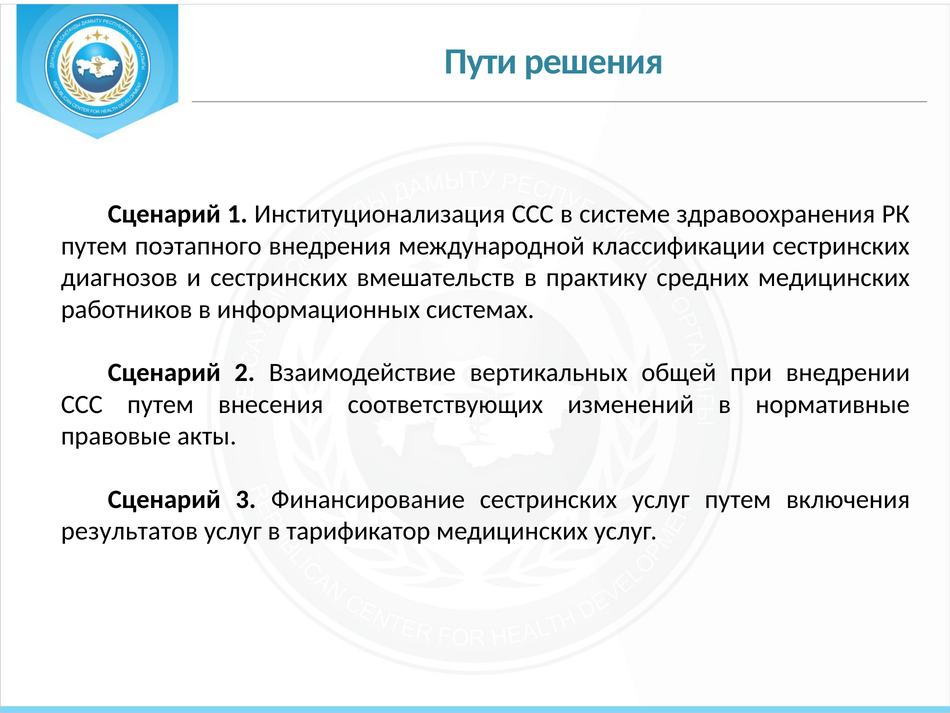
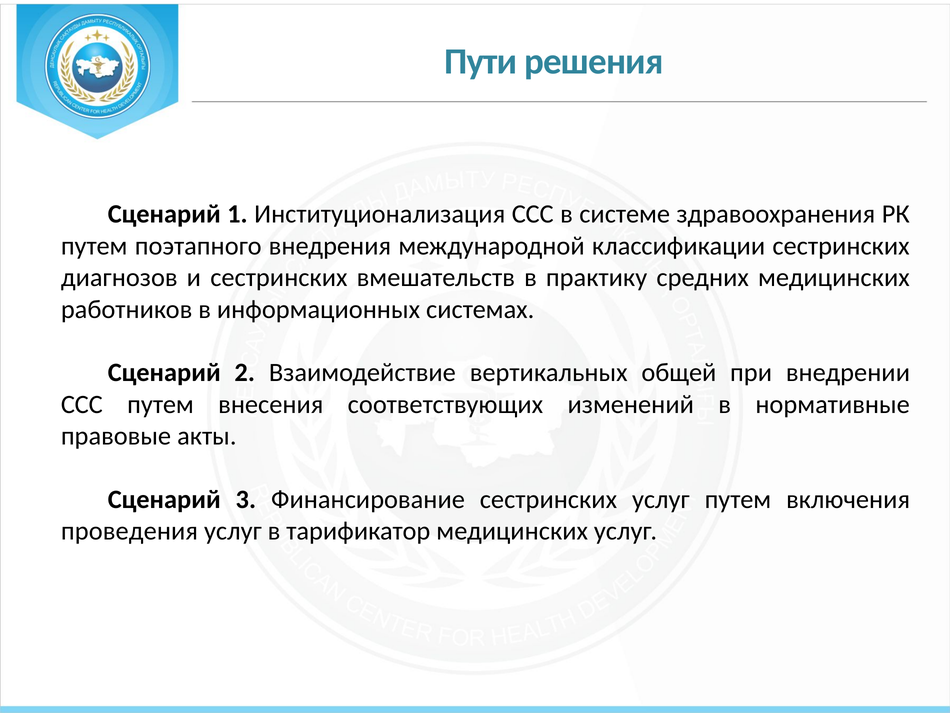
результатов: результатов -> проведения
